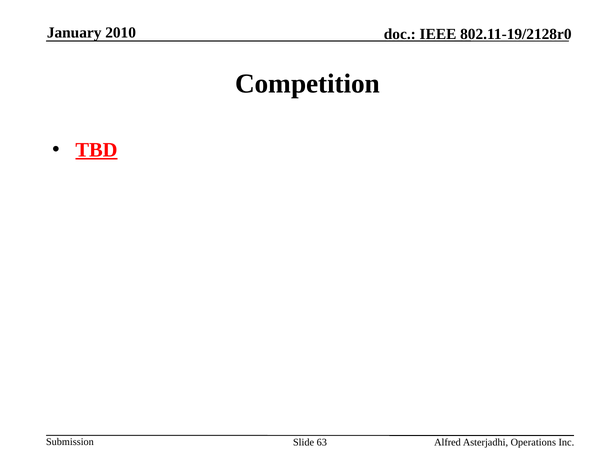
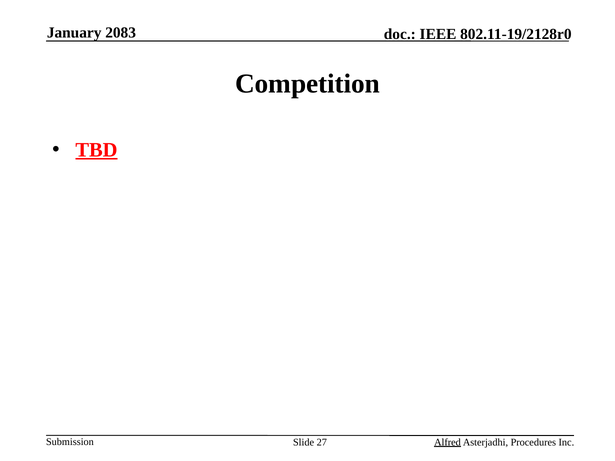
2010: 2010 -> 2083
63: 63 -> 27
Alfred underline: none -> present
Operations: Operations -> Procedures
